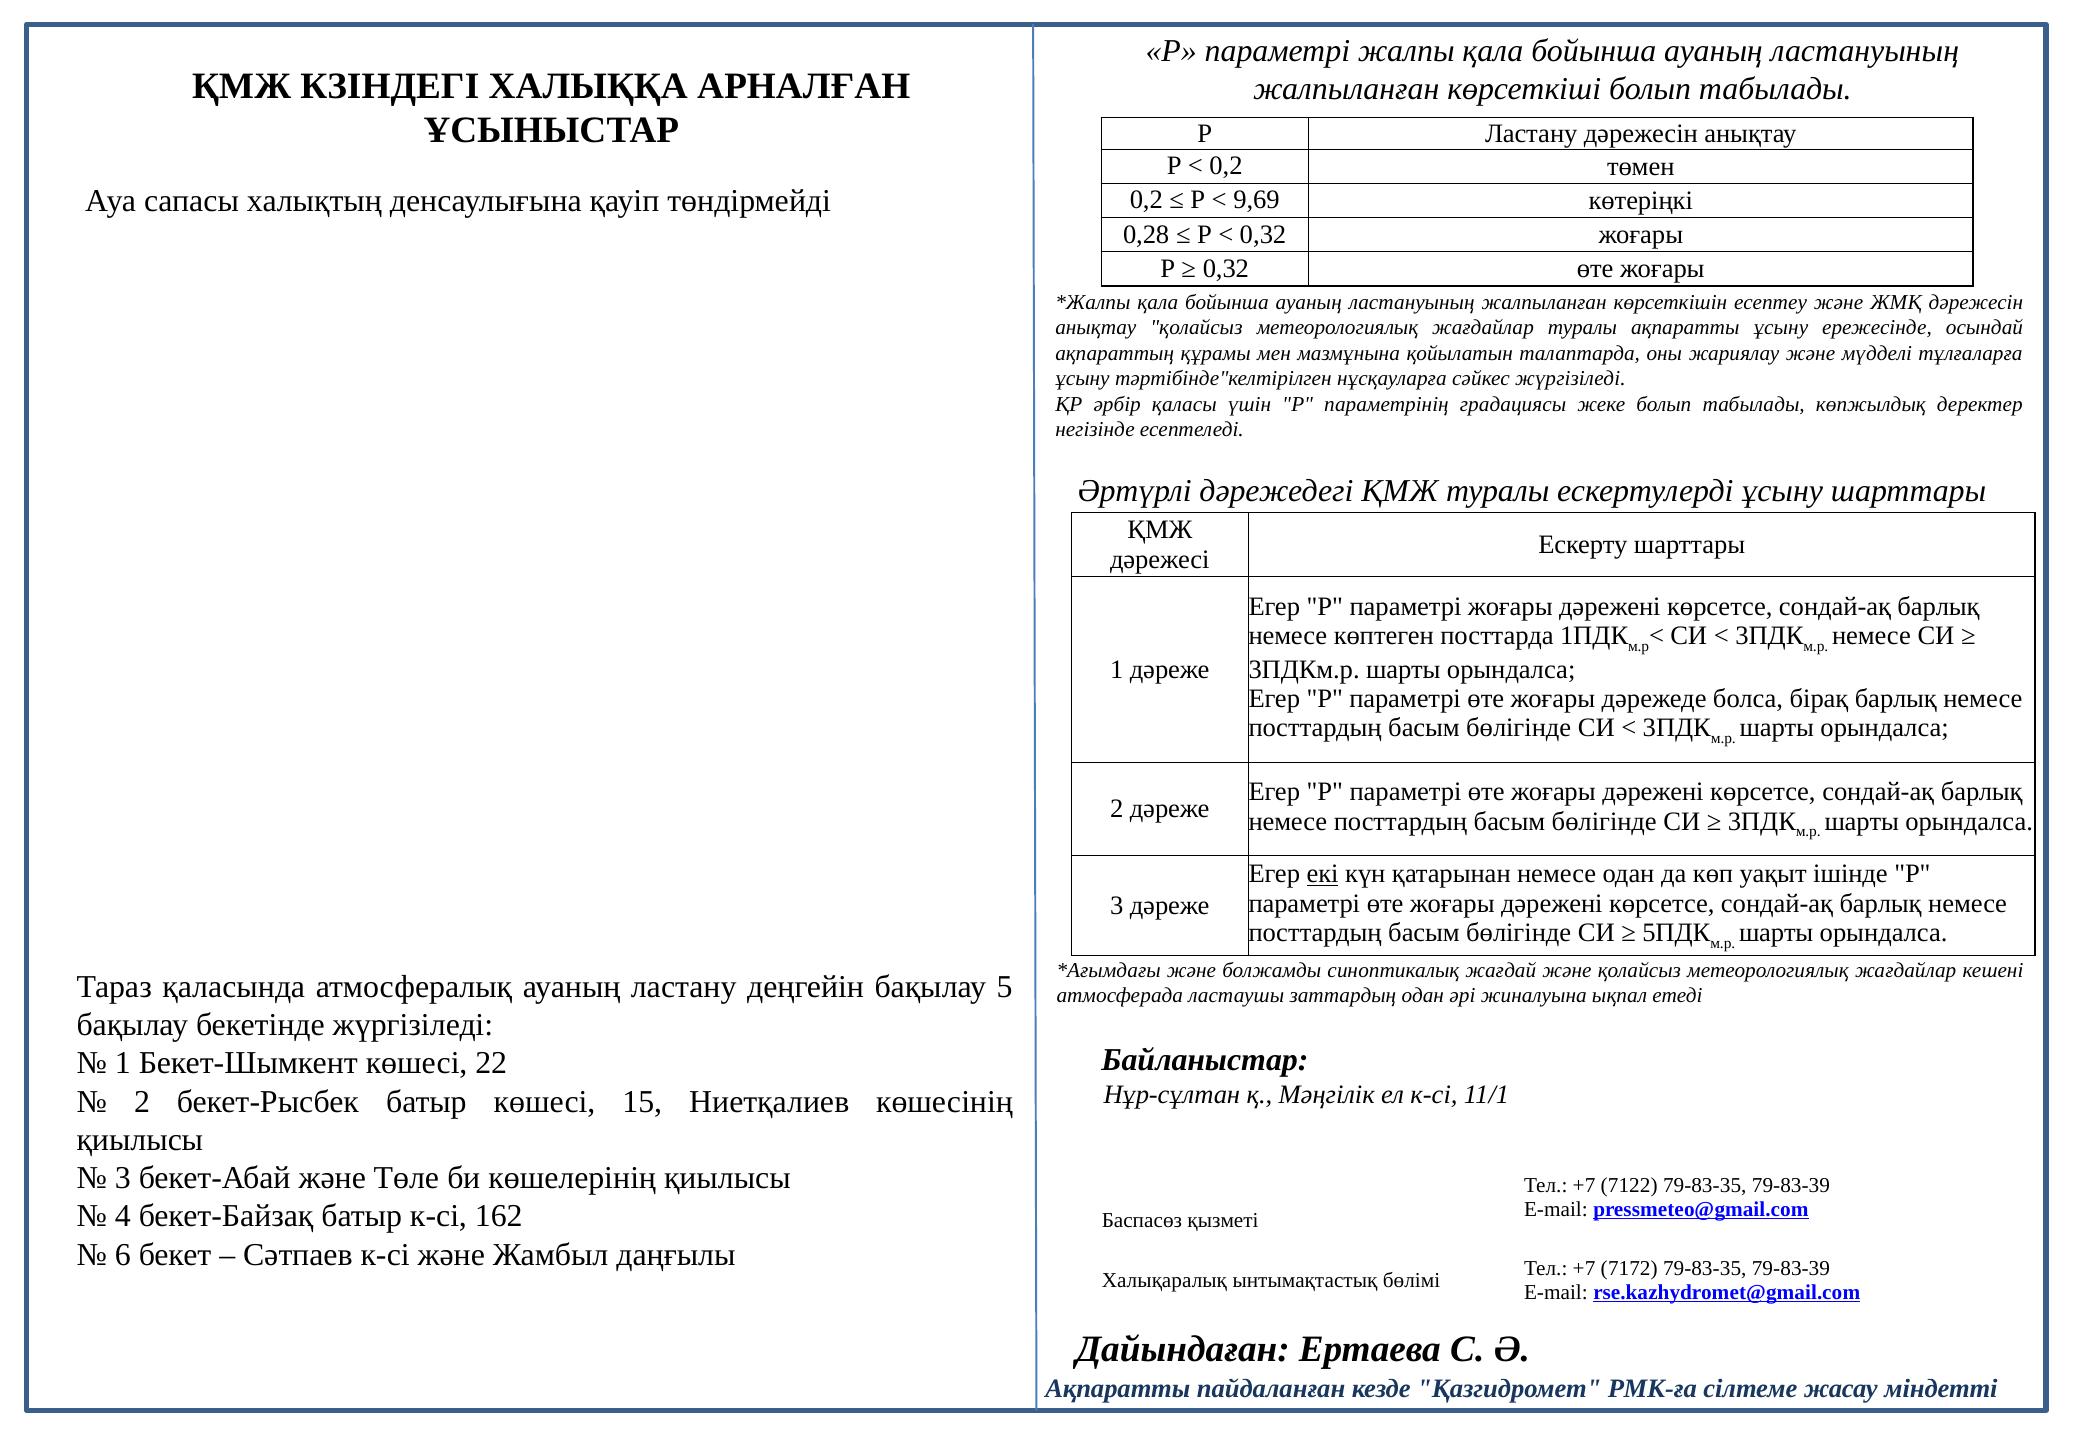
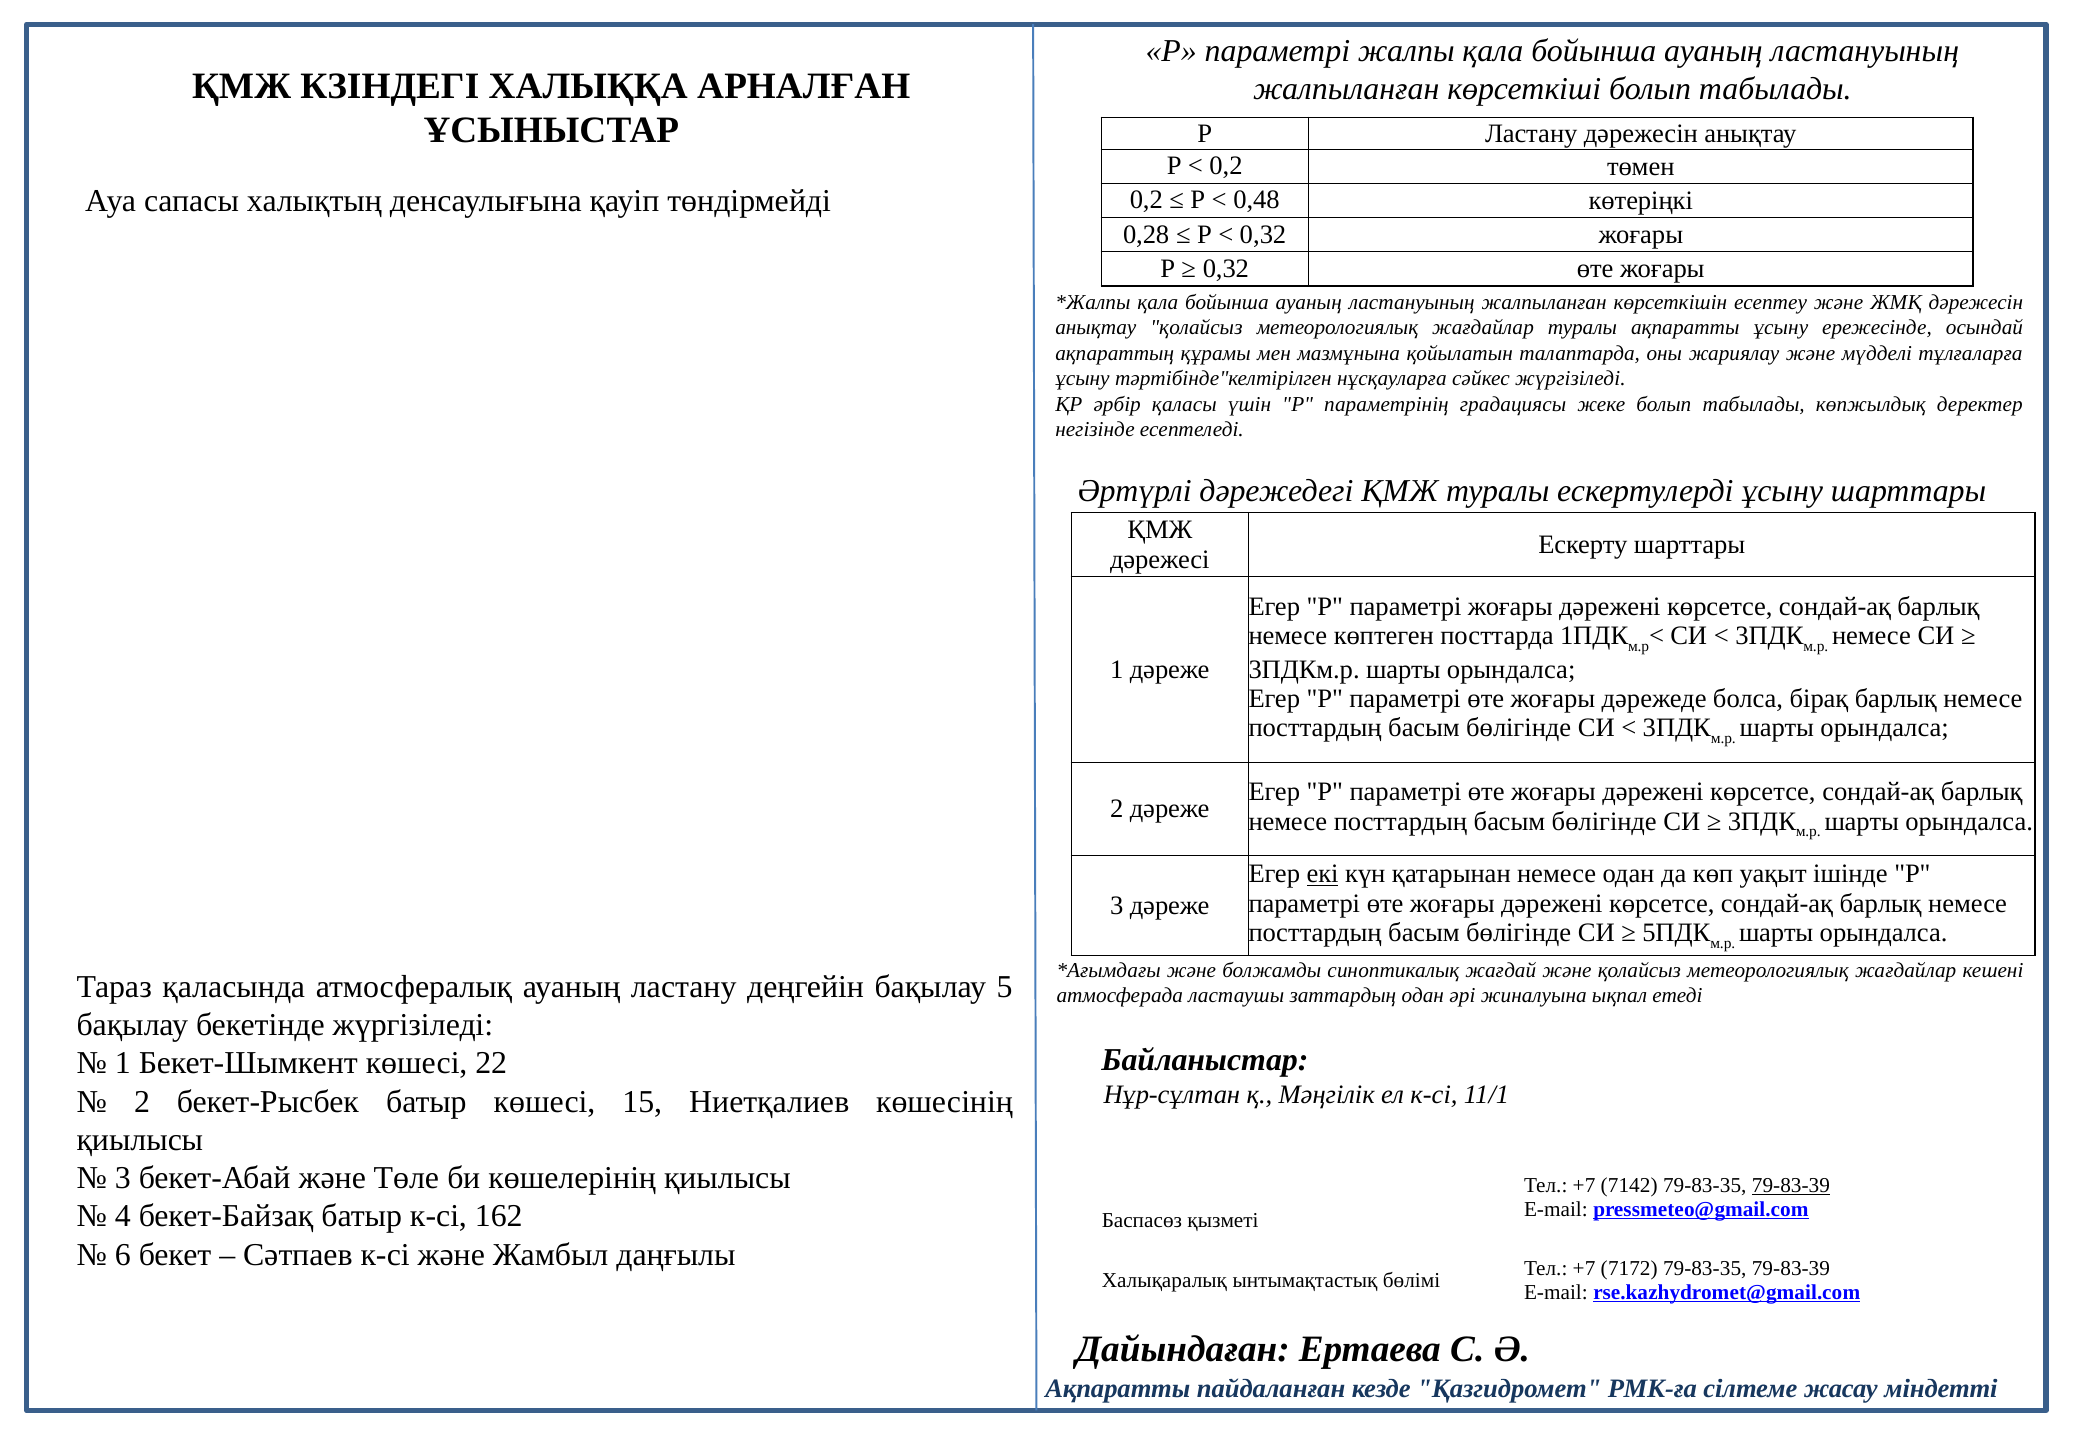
9,69: 9,69 -> 0,48
7122: 7122 -> 7142
79-83-39 at (1791, 1186) underline: none -> present
